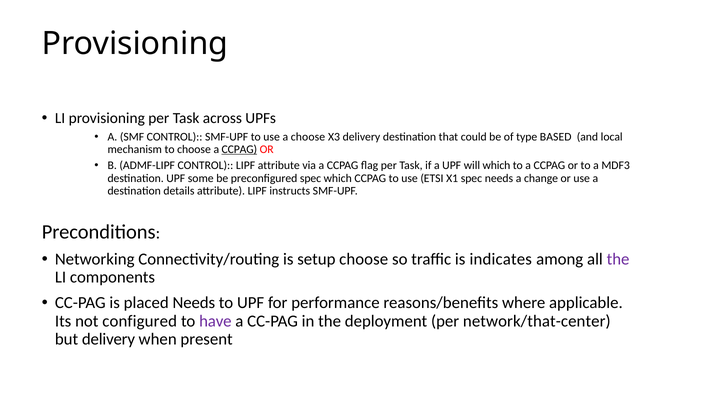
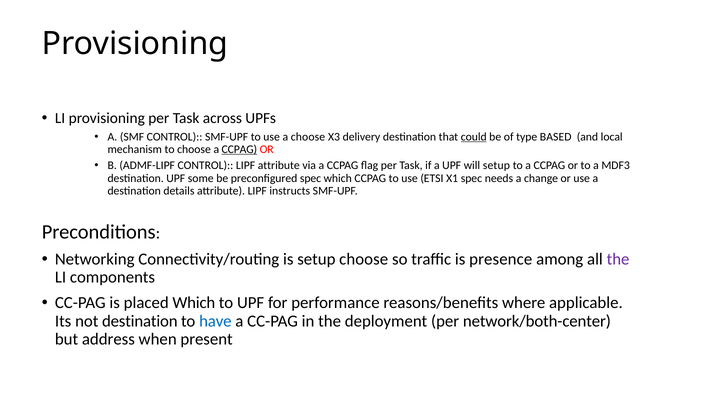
could underline: none -> present
will which: which -> setup
indicates: indicates -> presence
placed Needs: Needs -> Which
not configured: configured -> destination
have colour: purple -> blue
network/that-center: network/that-center -> network/both-center
but delivery: delivery -> address
